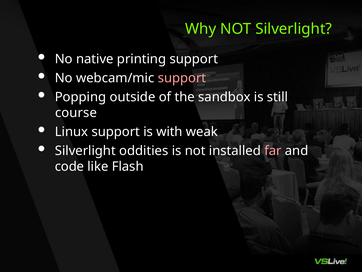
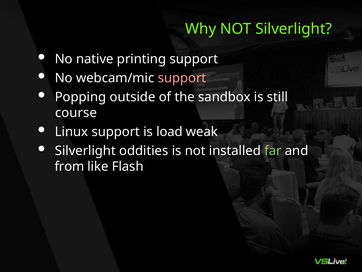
with: with -> load
far colour: pink -> light green
code: code -> from
